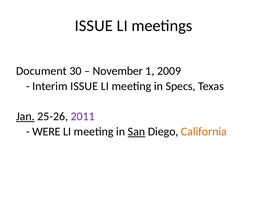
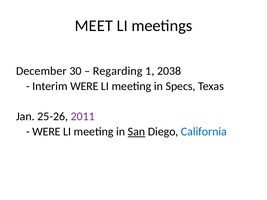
ISSUE at (94, 26): ISSUE -> MEET
Document: Document -> December
November: November -> Regarding
2009: 2009 -> 2038
Interim ISSUE: ISSUE -> WERE
Jan underline: present -> none
California colour: orange -> blue
